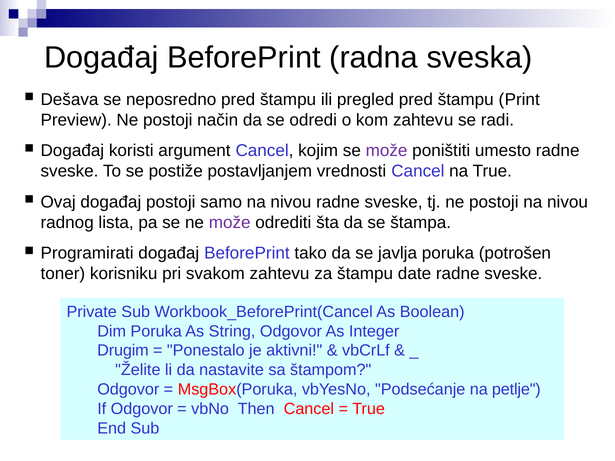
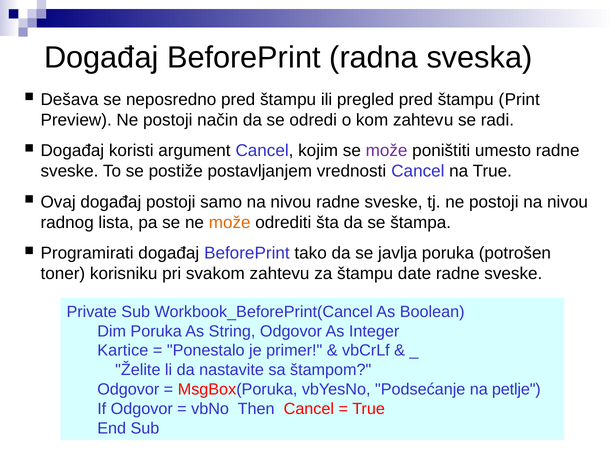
može at (230, 223) colour: purple -> orange
Drugim: Drugim -> Kartice
aktivni: aktivni -> primer
